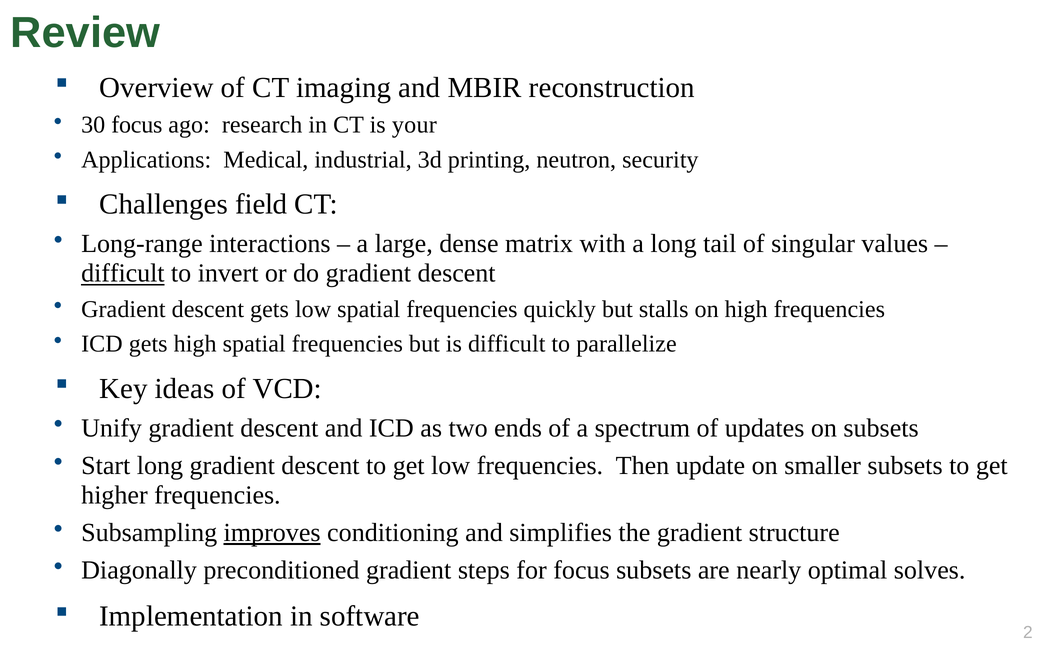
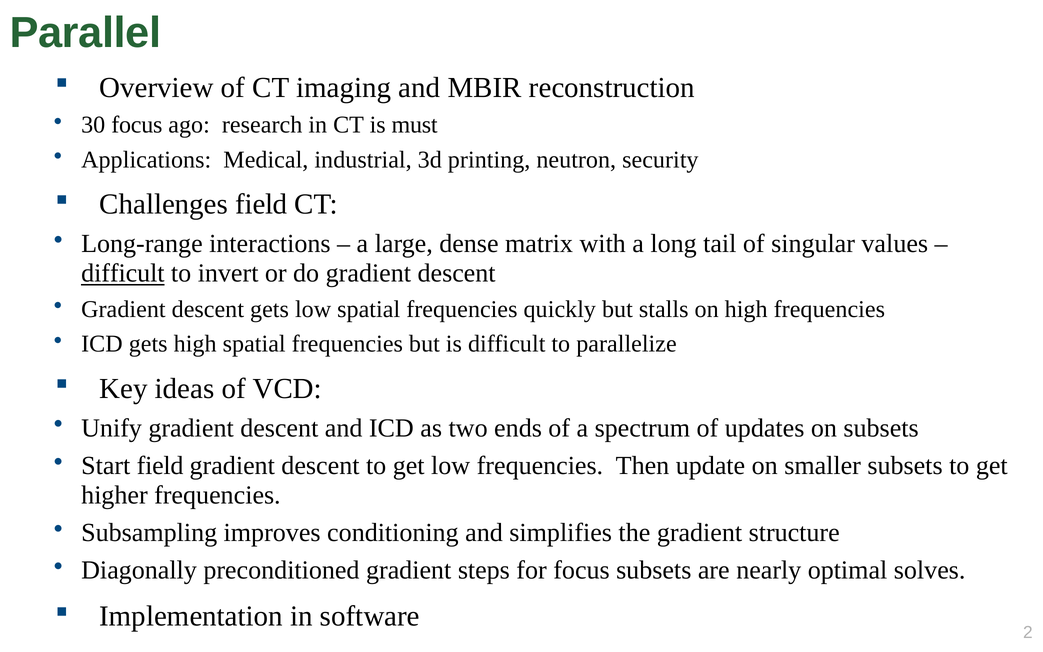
Review: Review -> Parallel
your: your -> must
Start long: long -> field
improves underline: present -> none
